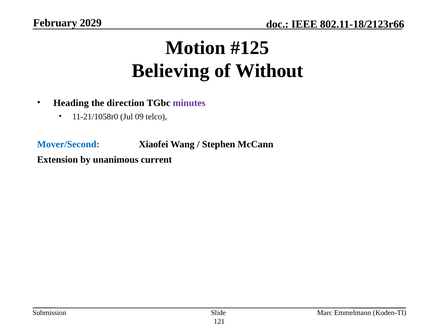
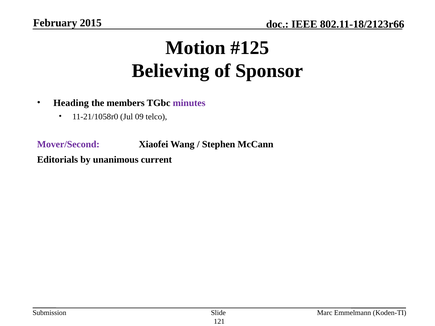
2029: 2029 -> 2015
Without: Without -> Sponsor
direction: direction -> members
Mover/Second colour: blue -> purple
Extension: Extension -> Editorials
